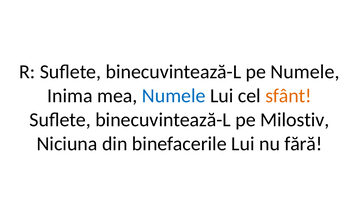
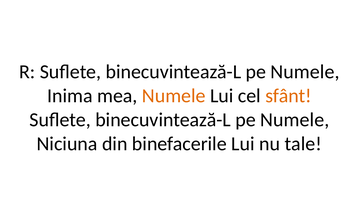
Numele at (174, 96) colour: blue -> orange
Milostiv at (295, 120): Milostiv -> Numele
fără: fără -> tale
